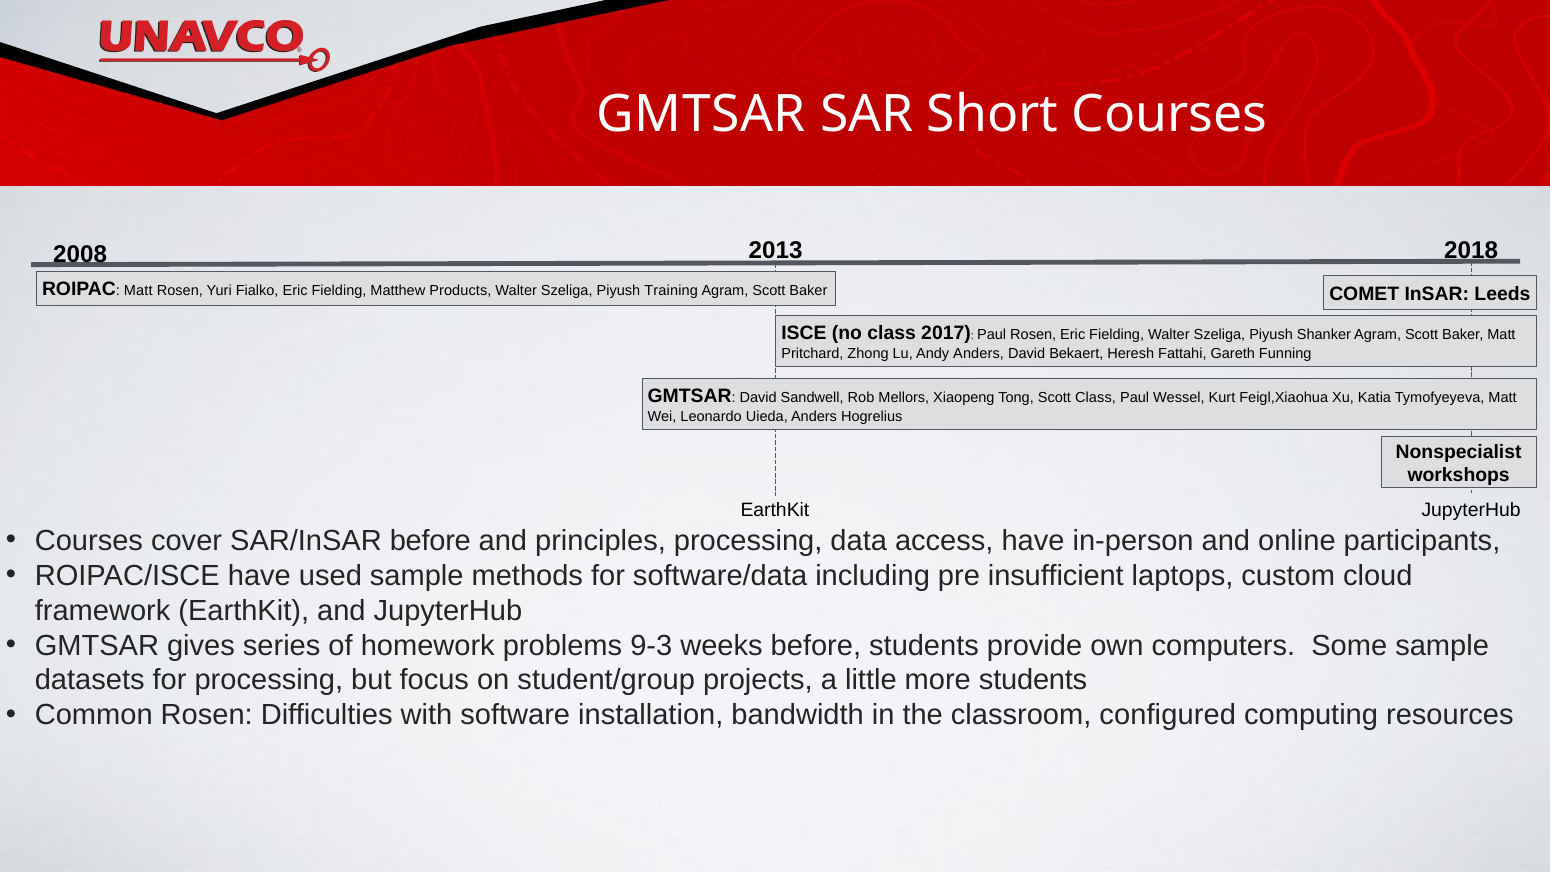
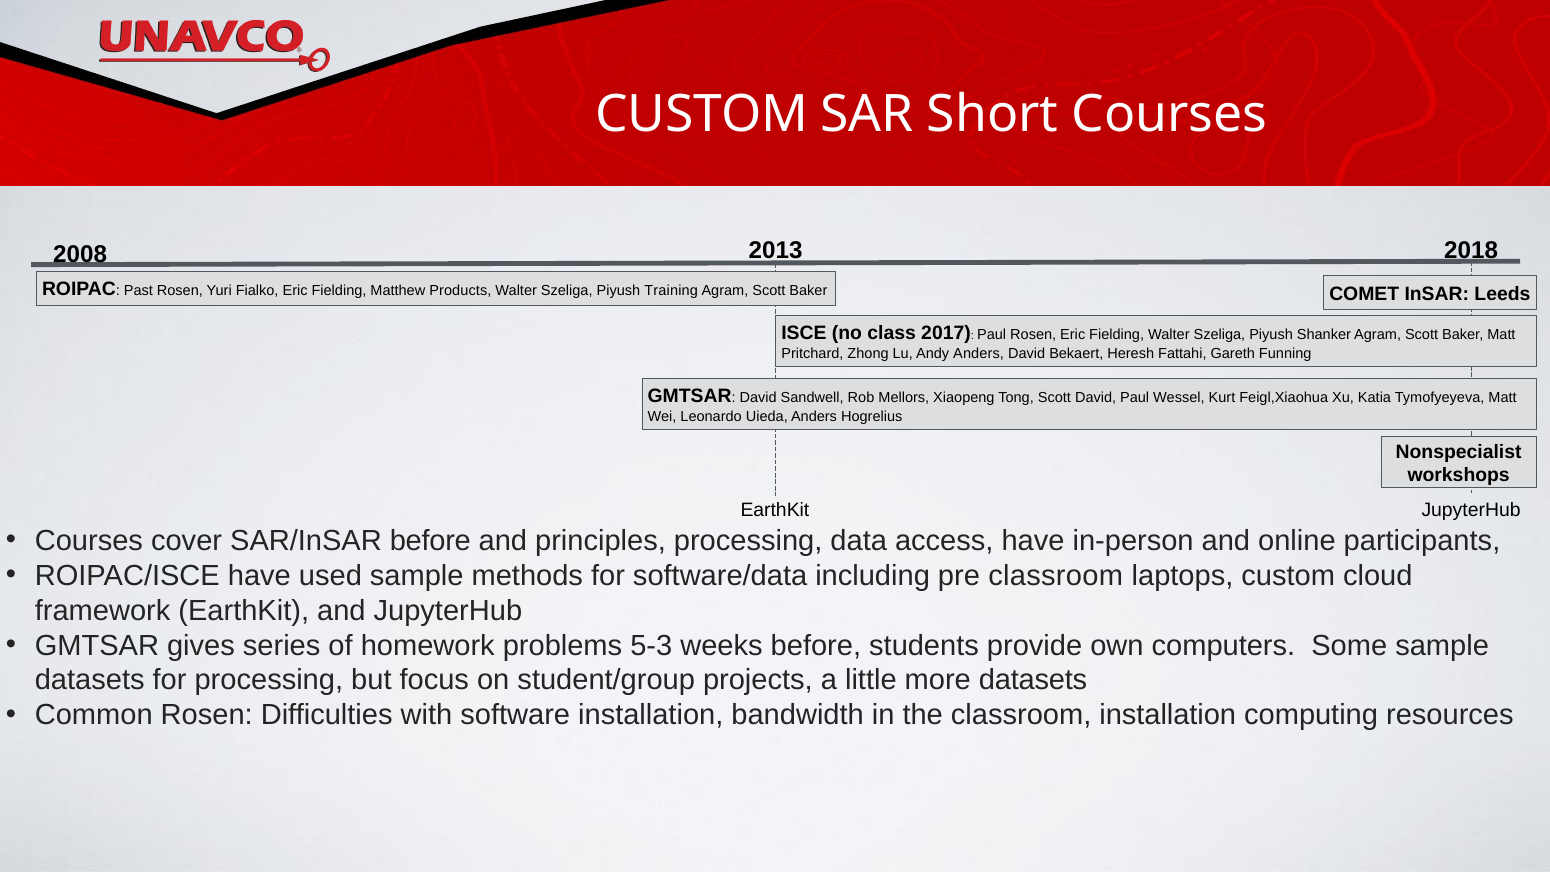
GMTSAR at (701, 114): GMTSAR -> CUSTOM
Matt at (138, 291): Matt -> Past
Scott Class: Class -> David
pre insufficient: insufficient -> classroom
9-3: 9-3 -> 5-3
more students: students -> datasets
classroom configured: configured -> installation
